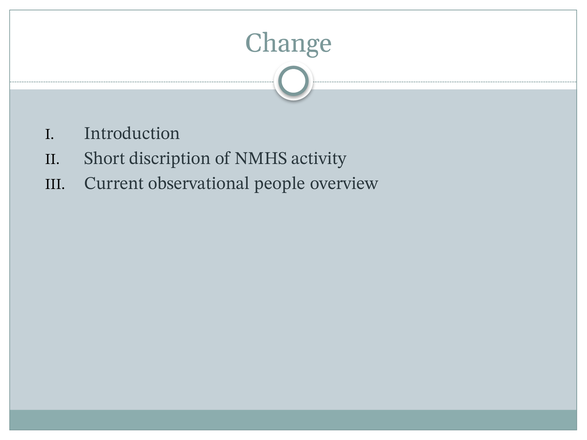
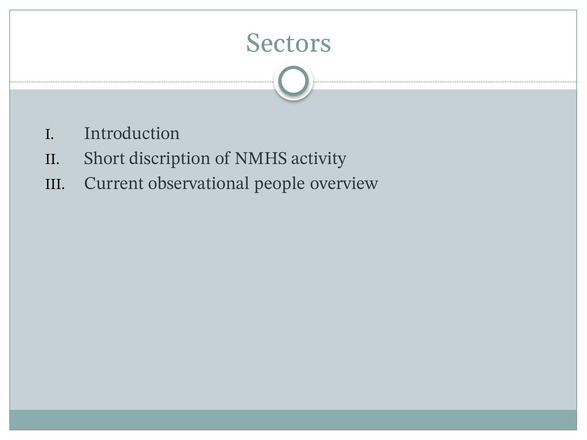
Change: Change -> Sectors
